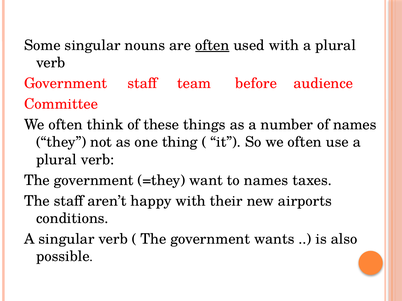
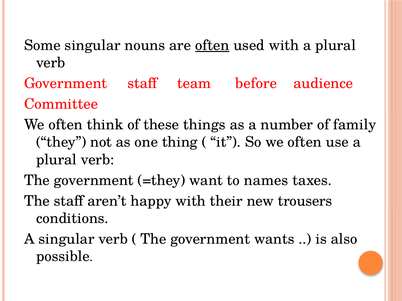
of names: names -> family
airports: airports -> trousers
